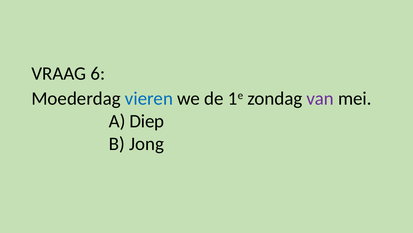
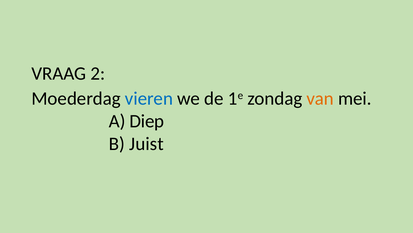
6: 6 -> 2
van colour: purple -> orange
Jong: Jong -> Juist
